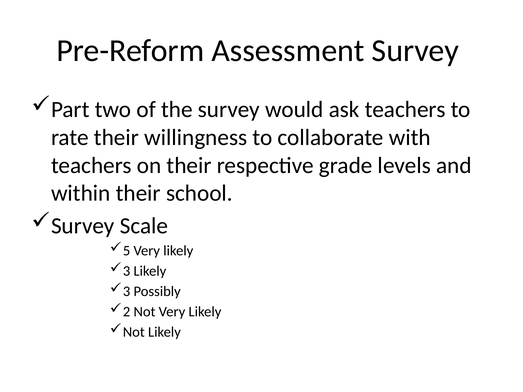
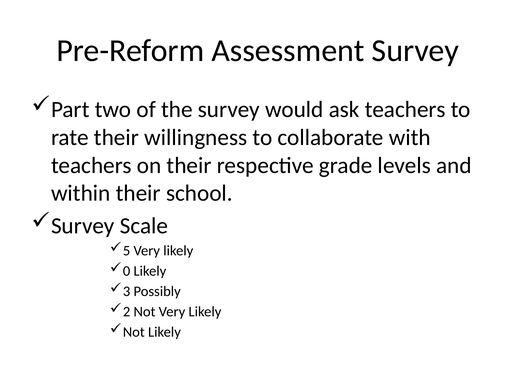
3 at (127, 271): 3 -> 0
